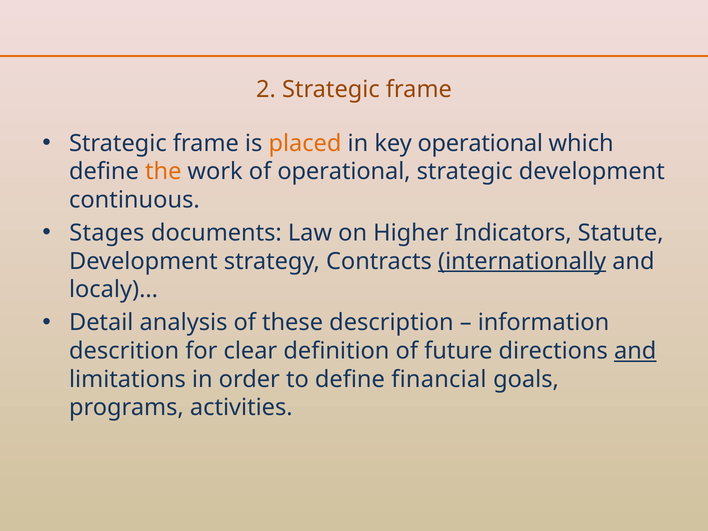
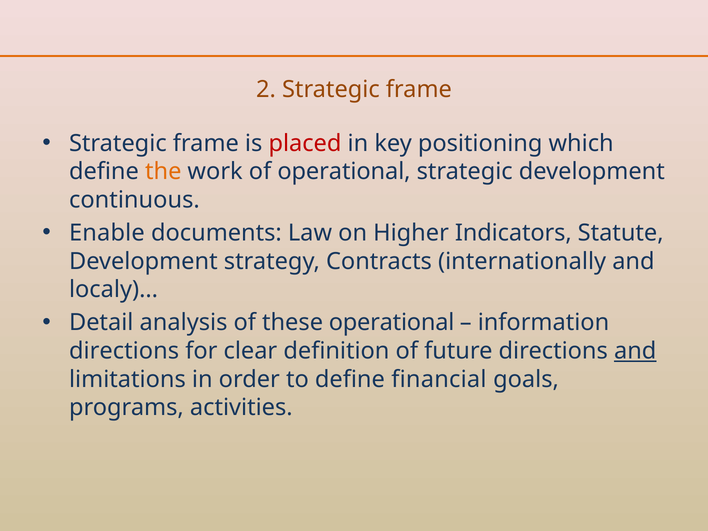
placed colour: orange -> red
key operational: operational -> positioning
Stages: Stages -> Enable
internationally underline: present -> none
these description: description -> operational
descrition at (124, 351): descrition -> directions
